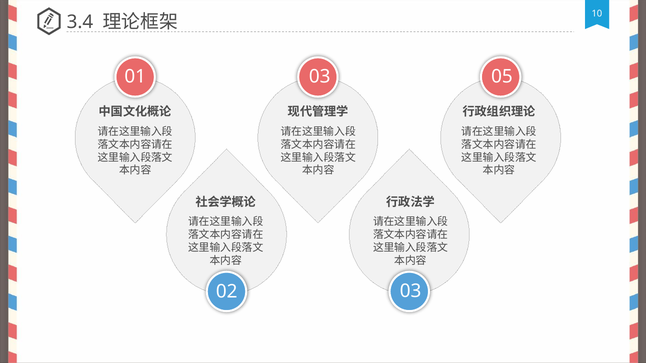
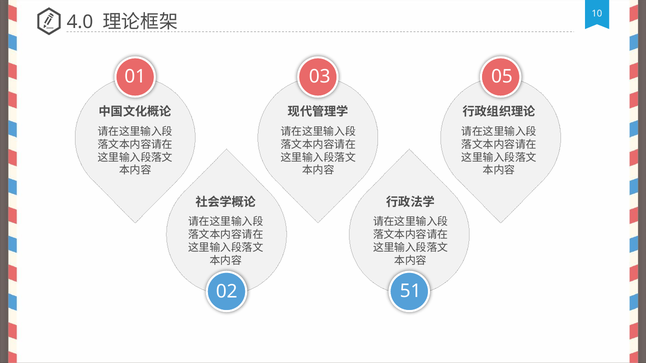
3.4: 3.4 -> 4.0
02 03: 03 -> 51
